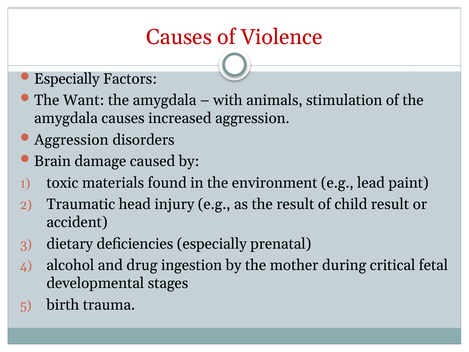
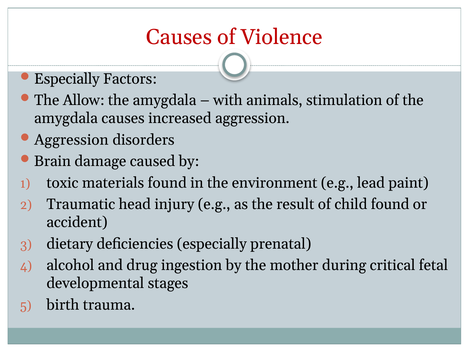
Want: Want -> Allow
child result: result -> found
